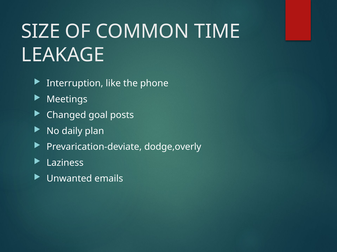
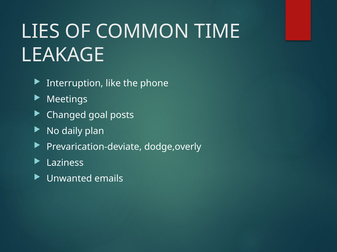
SIZE: SIZE -> LIES
